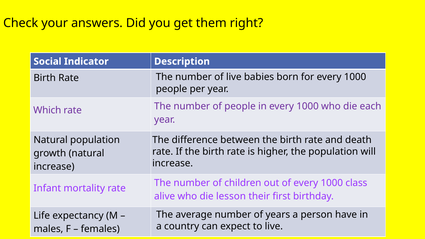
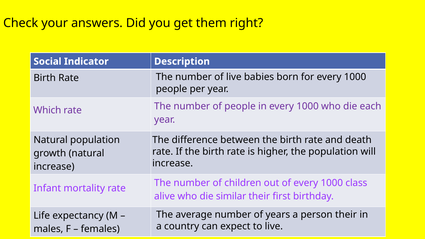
lesson: lesson -> similar
person have: have -> their
